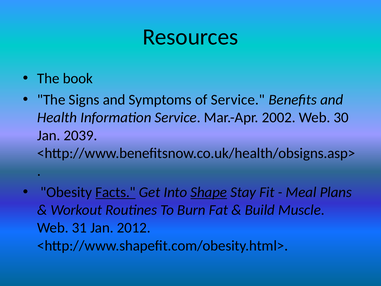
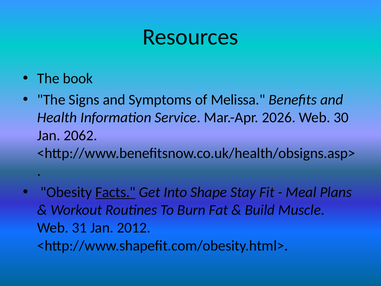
of Service: Service -> Melissa
2002: 2002 -> 2026
2039: 2039 -> 2062
Shape underline: present -> none
